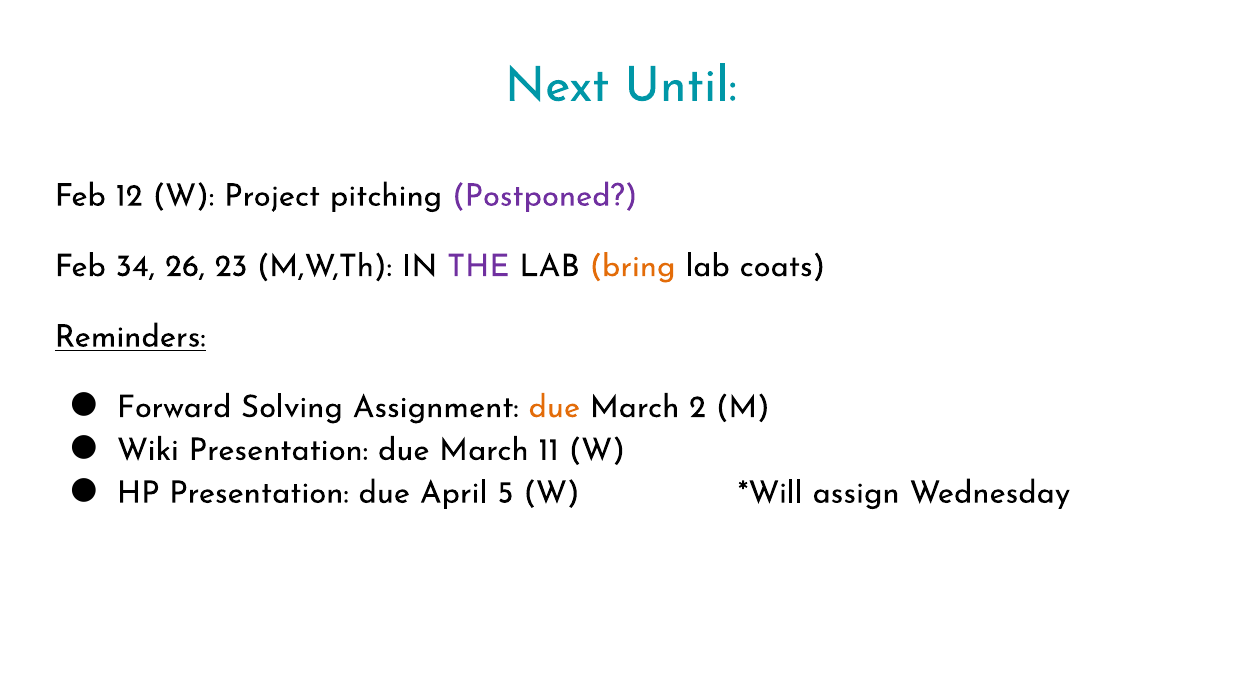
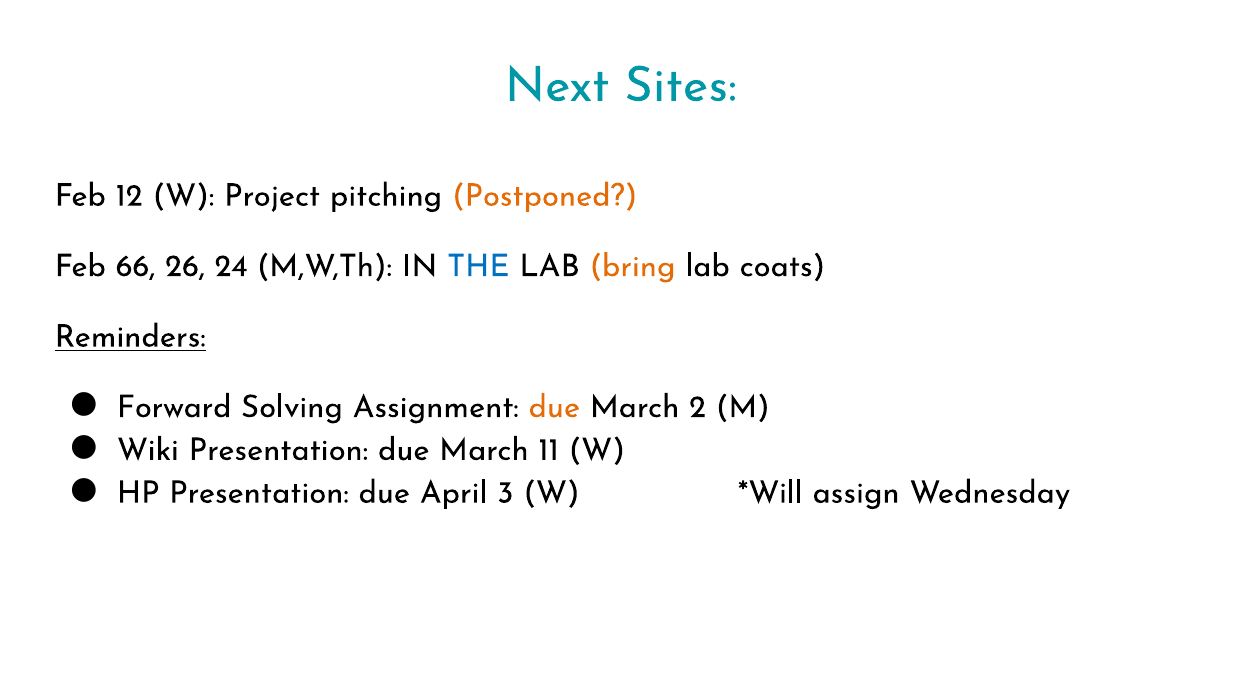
Until: Until -> Sites
Postponed colour: purple -> orange
34: 34 -> 66
23: 23 -> 24
THE colour: purple -> blue
5: 5 -> 3
